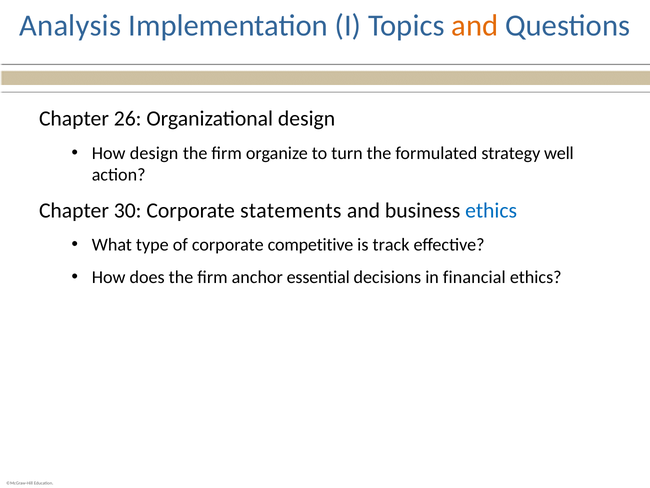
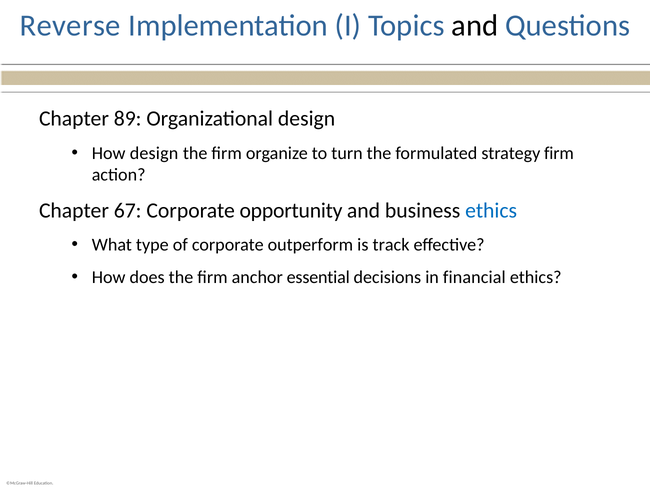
Analysis: Analysis -> Reverse
and at (475, 26) colour: orange -> black
26: 26 -> 89
strategy well: well -> firm
30: 30 -> 67
statements: statements -> opportunity
competitive: competitive -> outperform
